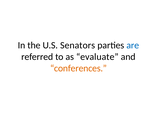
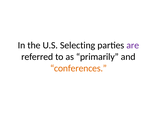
Senators: Senators -> Selecting
are colour: blue -> purple
evaluate: evaluate -> primarily
